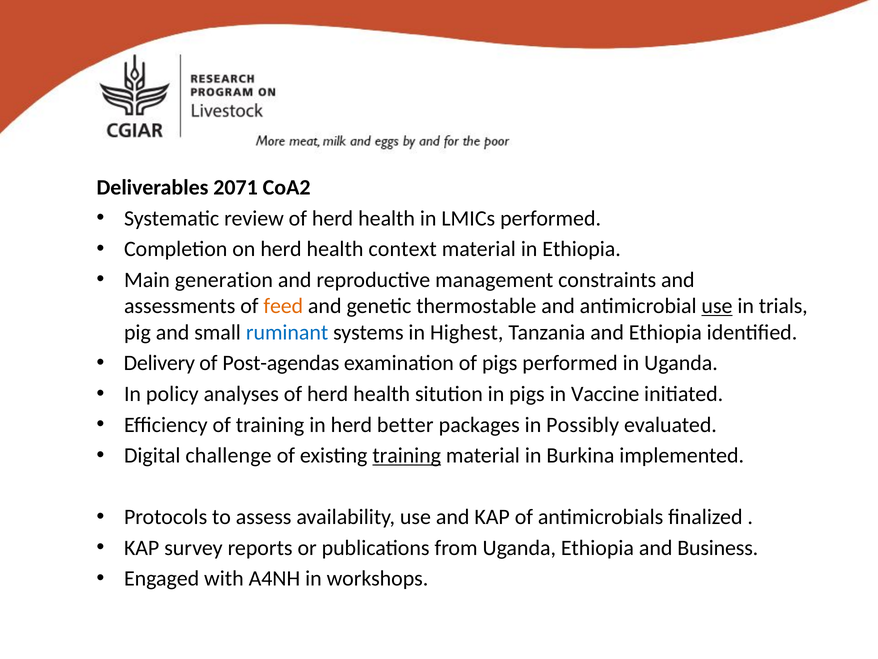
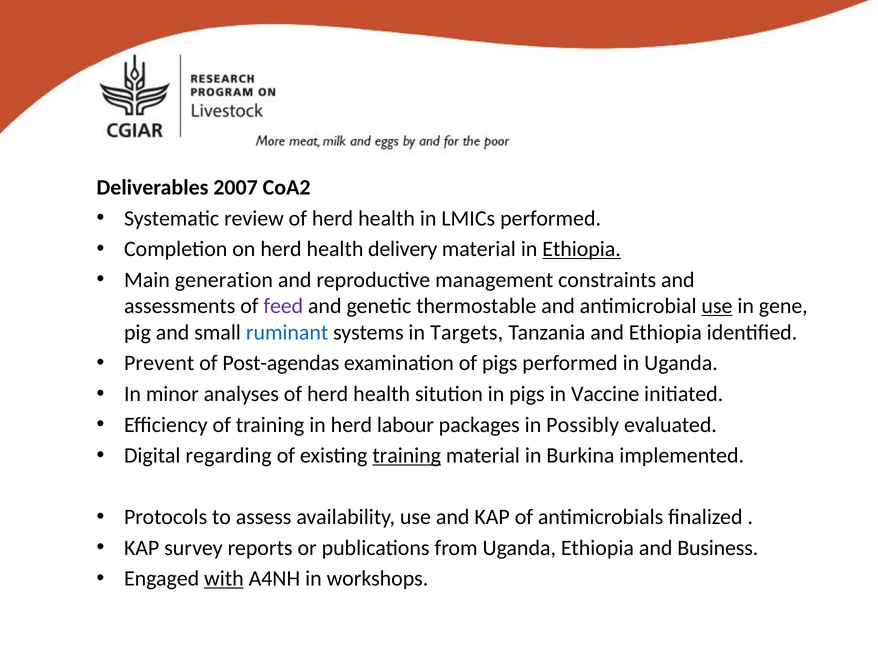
2071: 2071 -> 2007
context: context -> delivery
Ethiopia at (582, 249) underline: none -> present
feed colour: orange -> purple
trials: trials -> gene
Highest: Highest -> Targets
Delivery: Delivery -> Prevent
policy: policy -> minor
better: better -> labour
challenge: challenge -> regarding
with underline: none -> present
